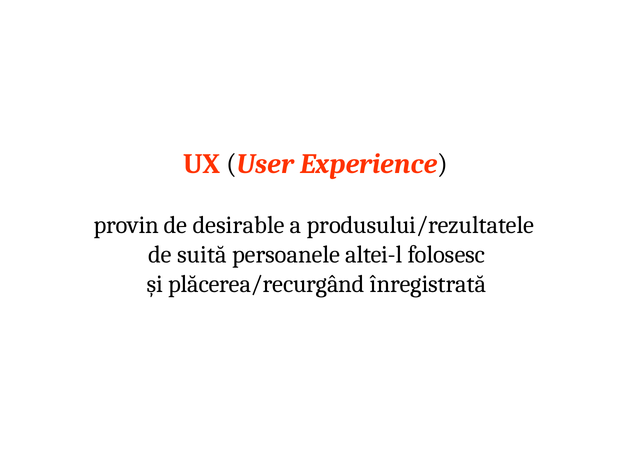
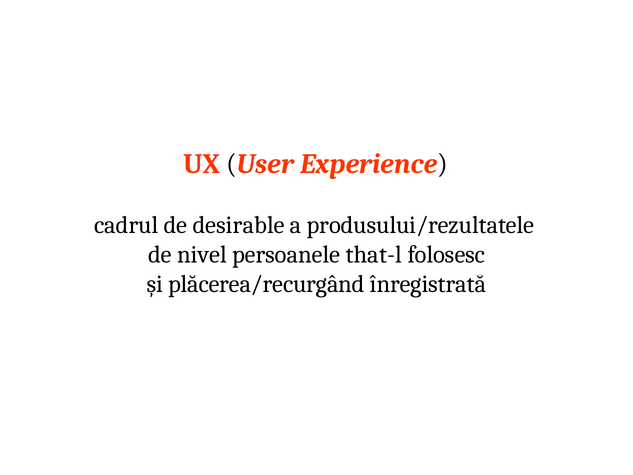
provin: provin -> cadrul
suită: suită -> nivel
altei-l: altei-l -> that-l
